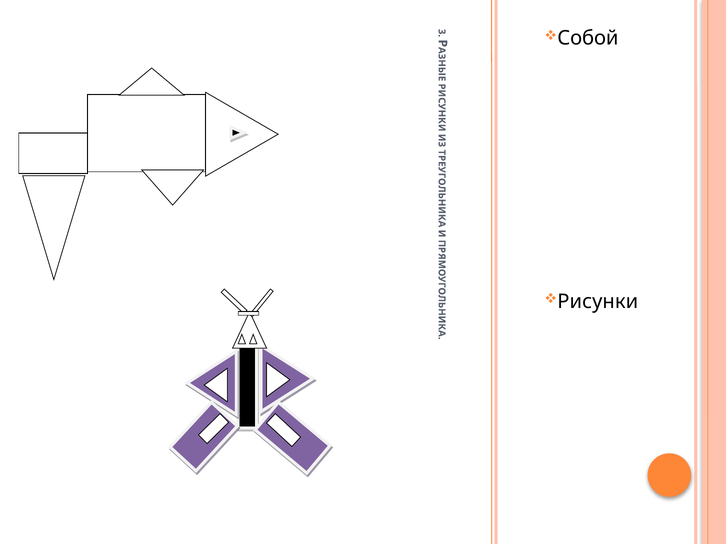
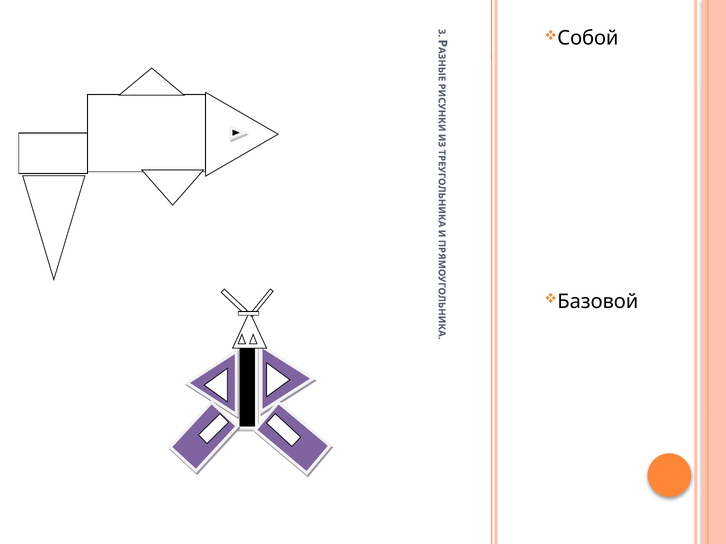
Рисунки: Рисунки -> Базовой
